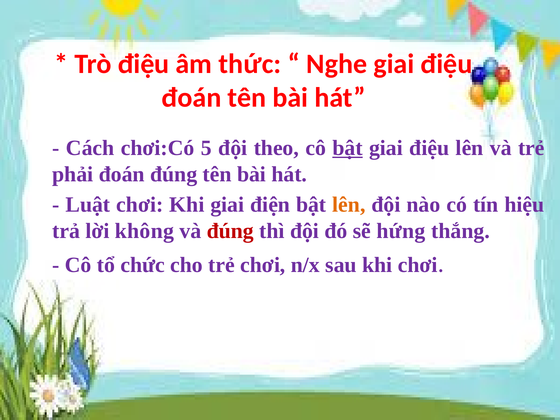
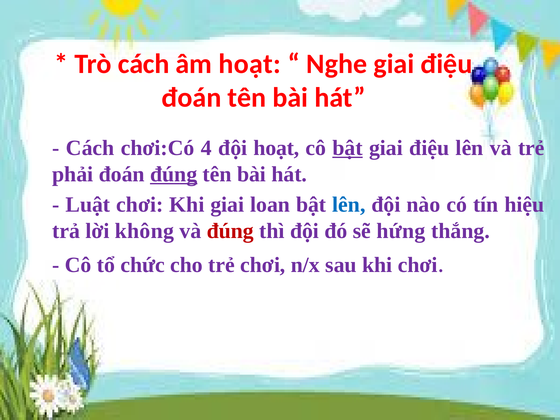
Trò điệu: điệu -> cách
âm thức: thức -> hoạt
5: 5 -> 4
đội theo: theo -> hoạt
đúng at (174, 174) underline: none -> present
điện: điện -> loan
lên at (349, 205) colour: orange -> blue
